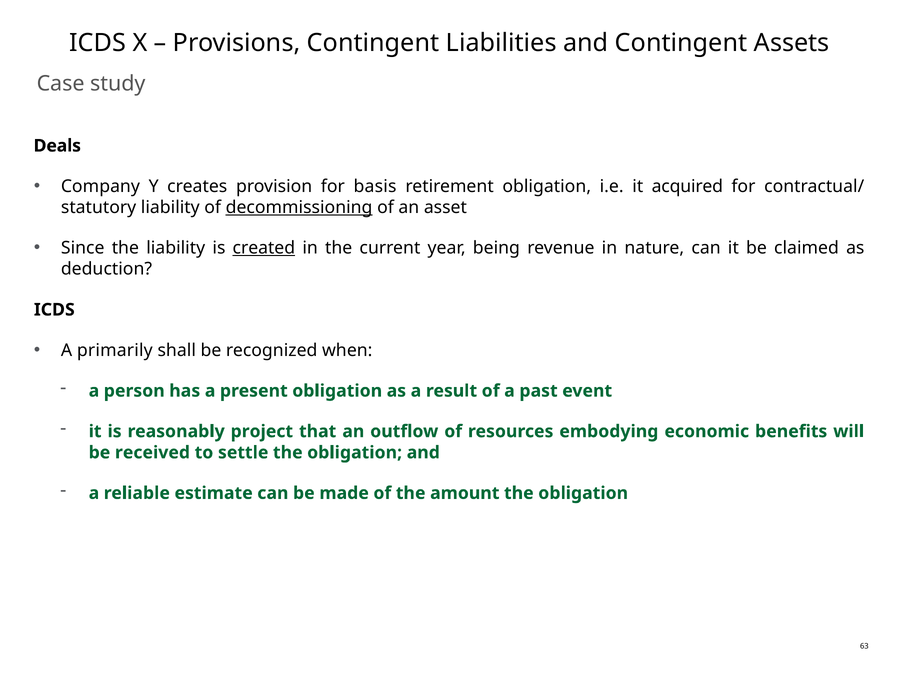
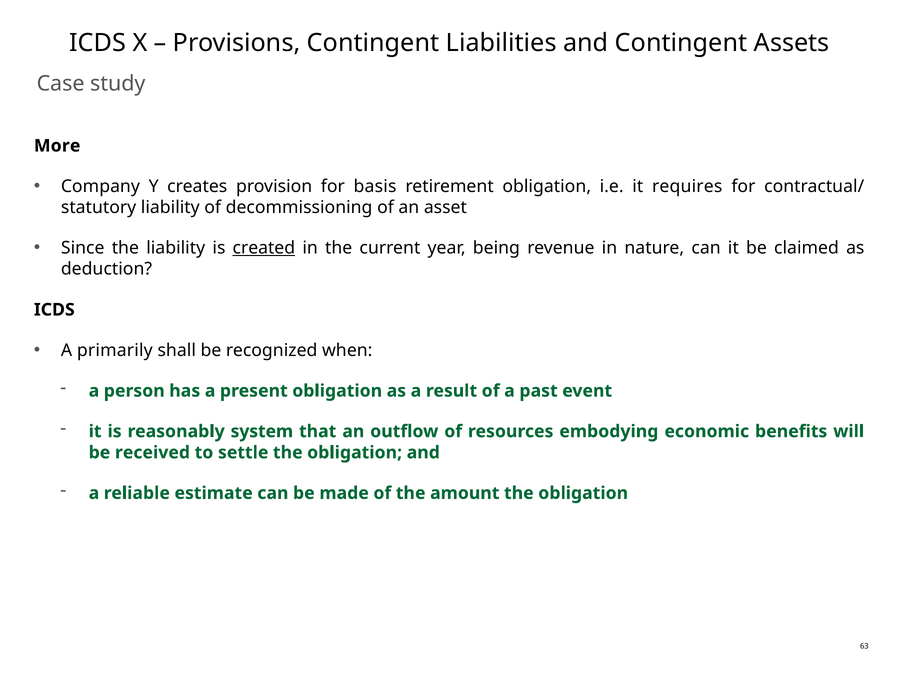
Deals: Deals -> More
acquired: acquired -> requires
decommissioning underline: present -> none
project: project -> system
